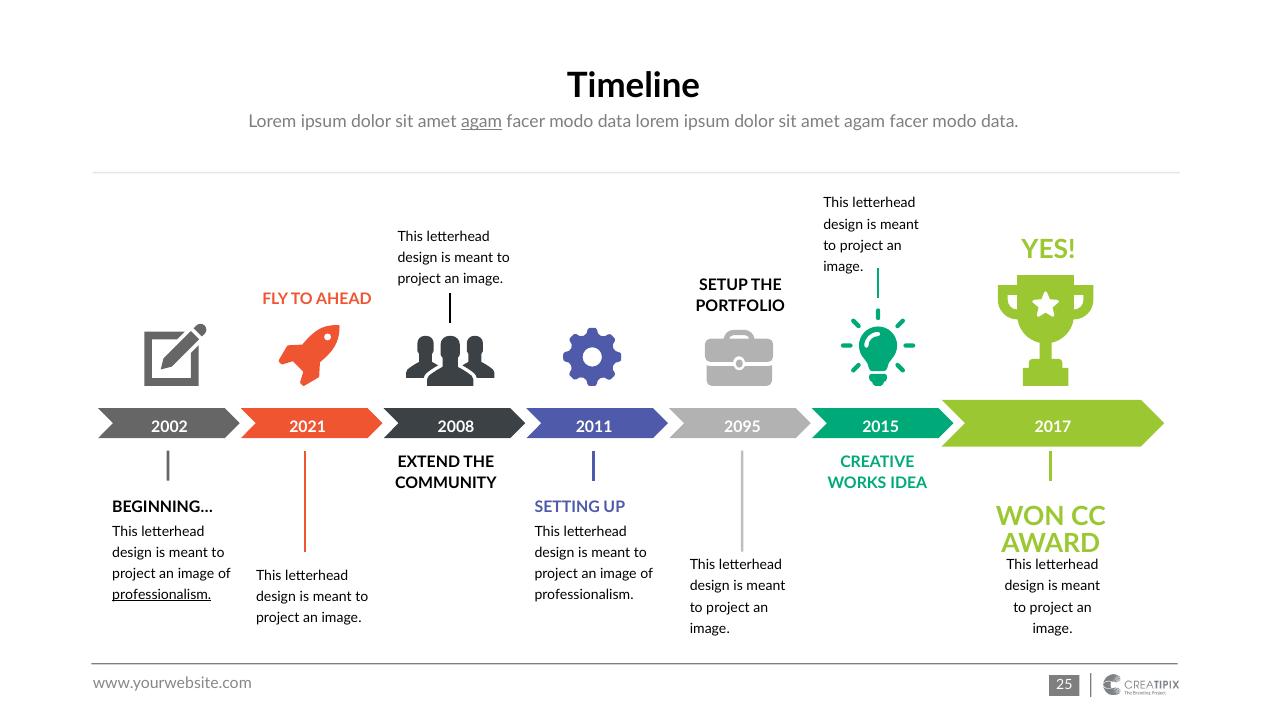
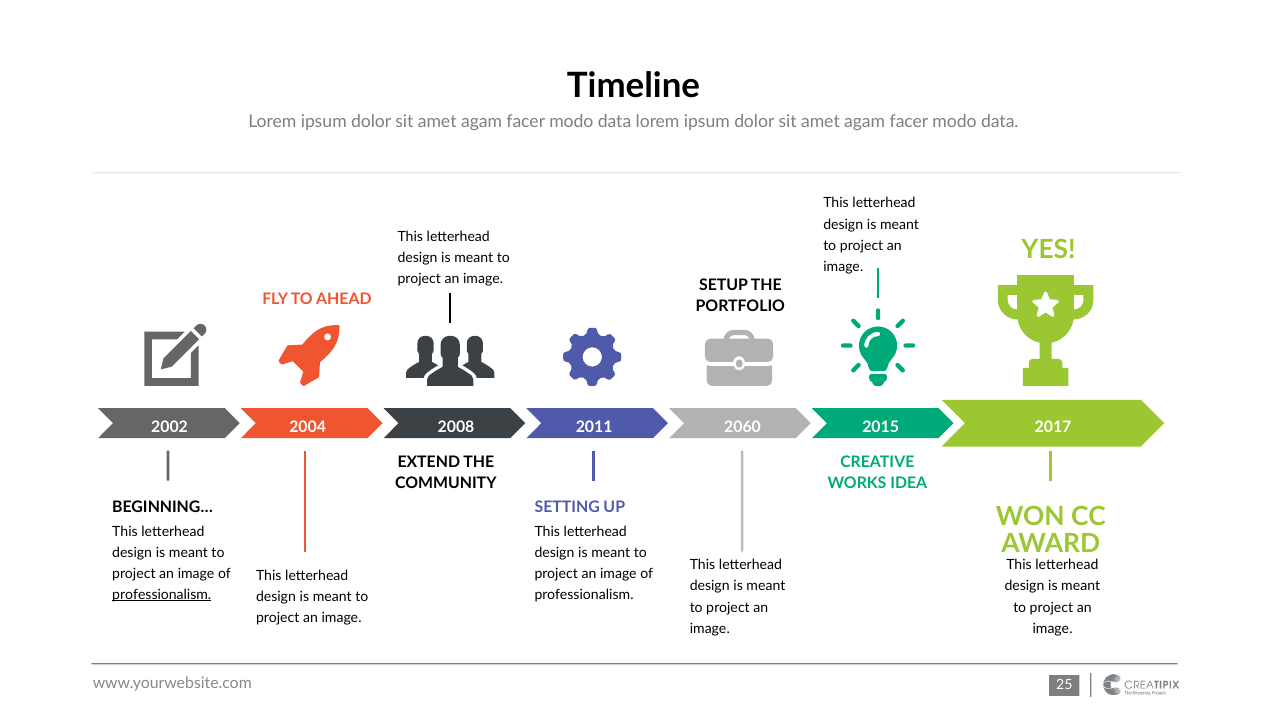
agam at (482, 121) underline: present -> none
2021: 2021 -> 2004
2095: 2095 -> 2060
